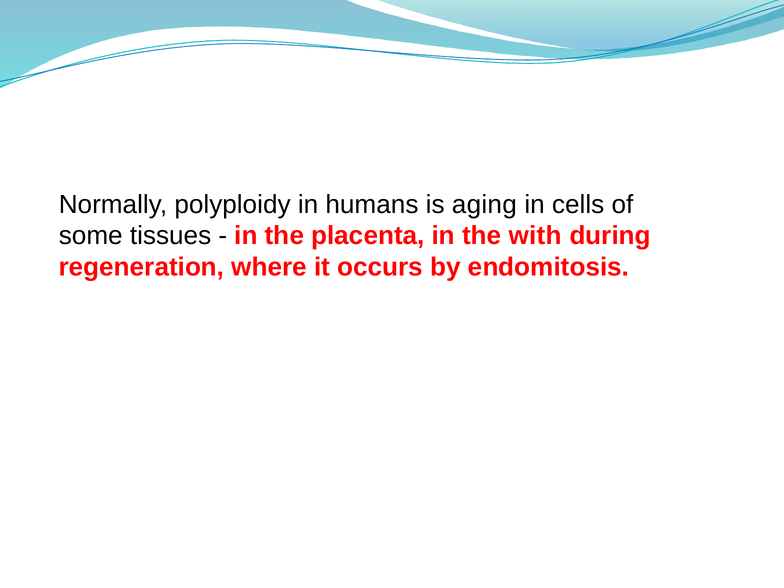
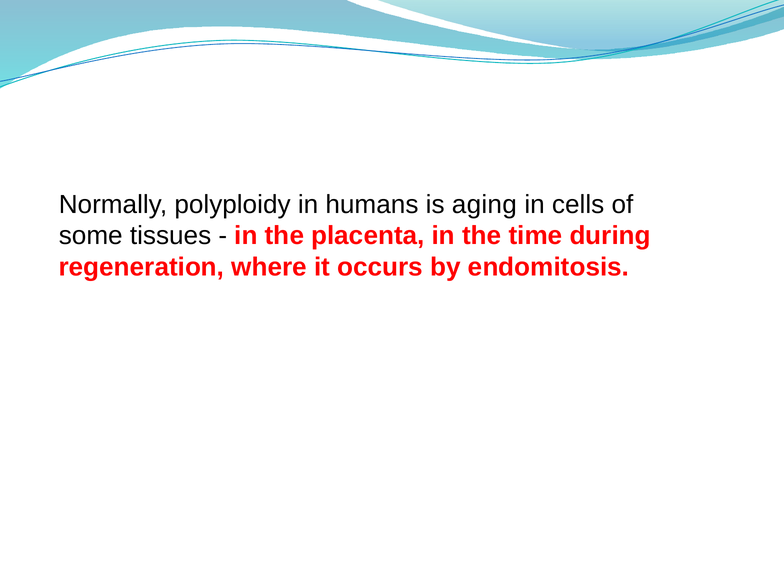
with: with -> time
